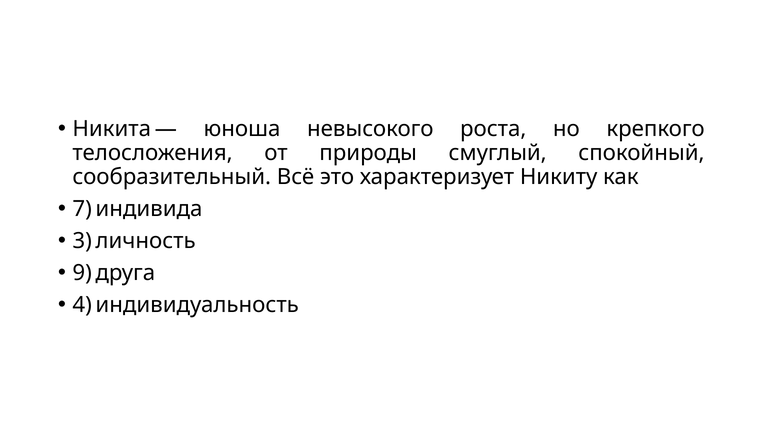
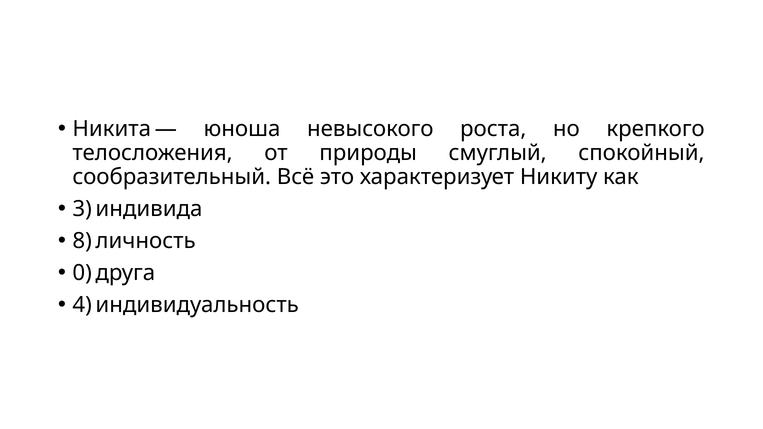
7: 7 -> 3
3: 3 -> 8
9: 9 -> 0
